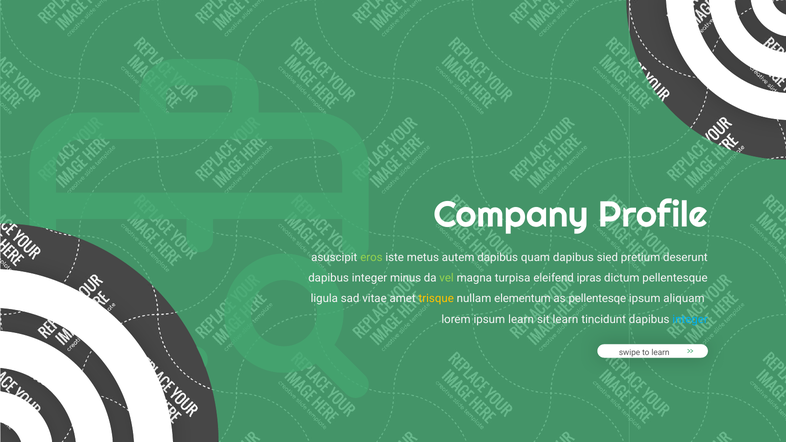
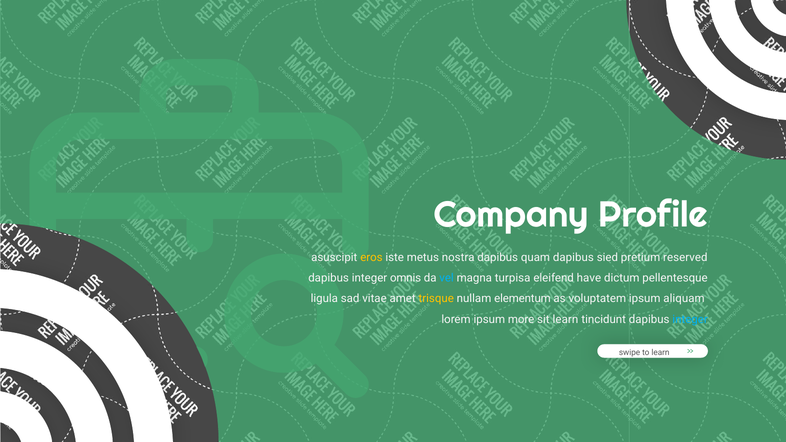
eros colour: light green -> yellow
autem: autem -> nostra
deserunt: deserunt -> reserved
minus: minus -> omnis
vel colour: light green -> light blue
ipras: ipras -> have
pellentesqe: pellentesqe -> voluptatem
ipsum learn: learn -> more
